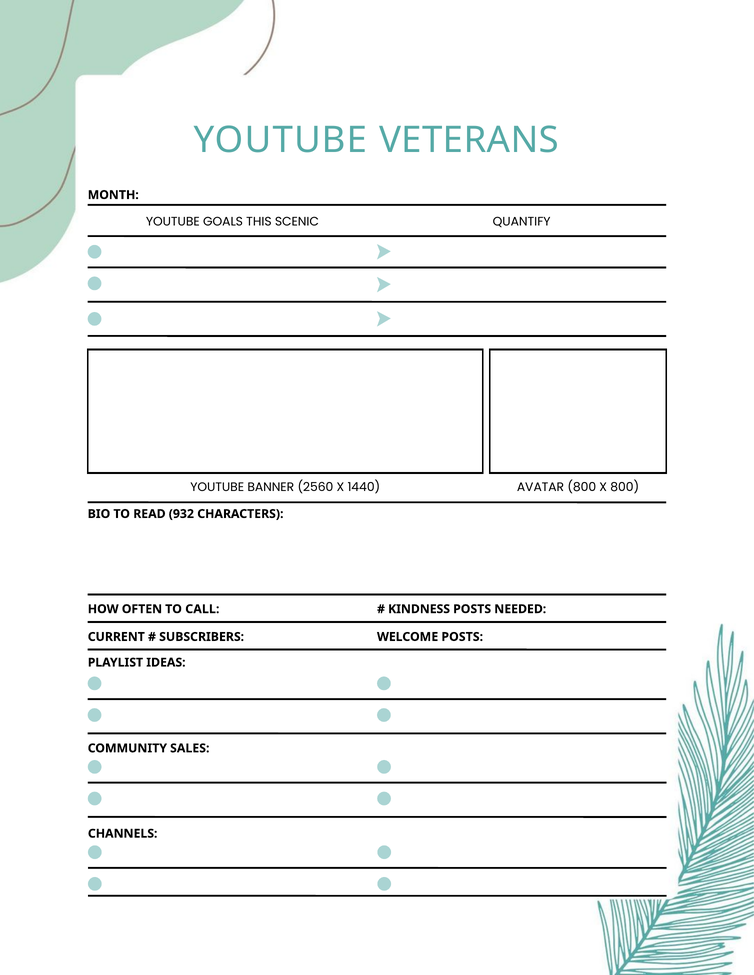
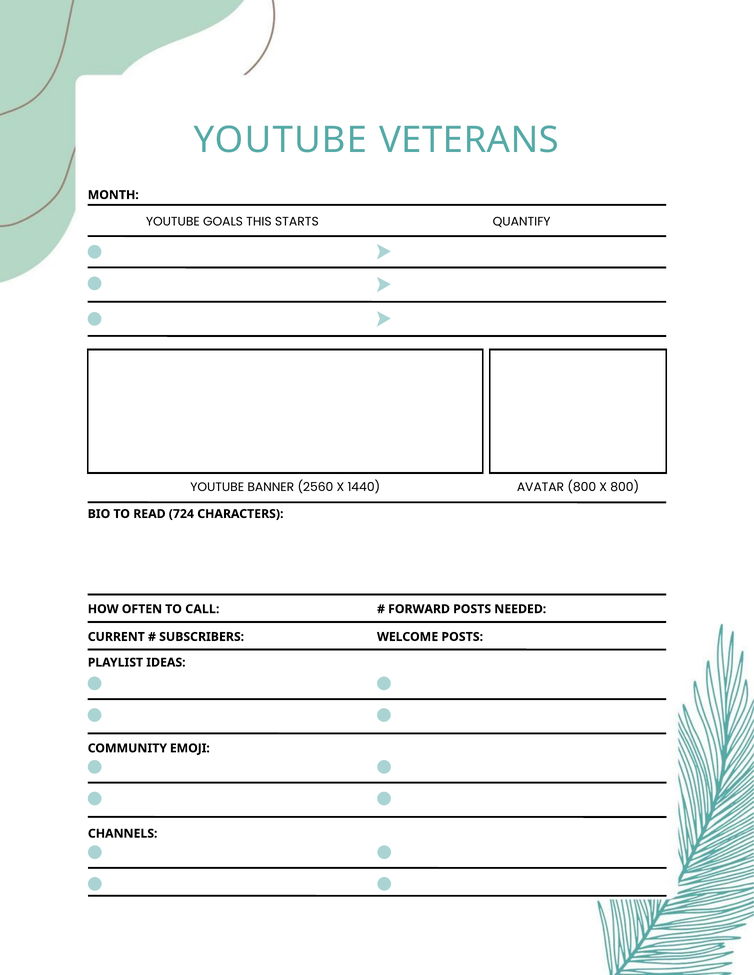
SCENIC: SCENIC -> STARTS
932: 932 -> 724
KINDNESS: KINDNESS -> FORWARD
SALES: SALES -> EMOJI
